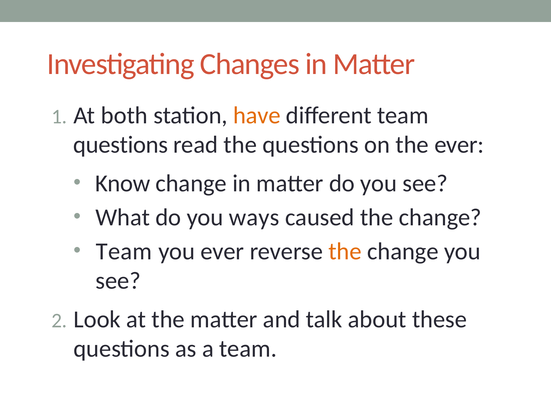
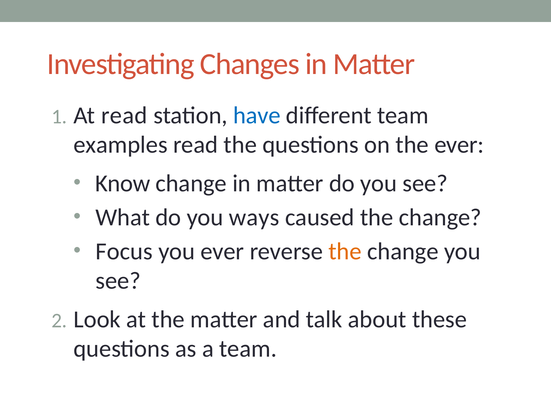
At both: both -> read
have colour: orange -> blue
questions at (121, 145): questions -> examples
Team at (124, 252): Team -> Focus
